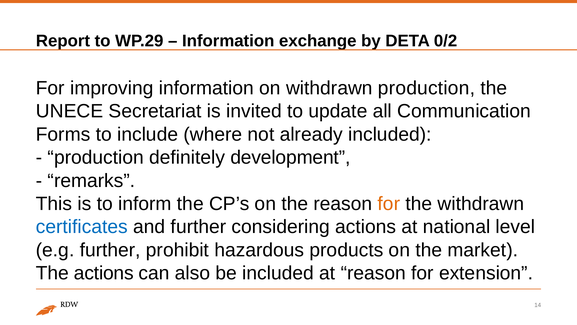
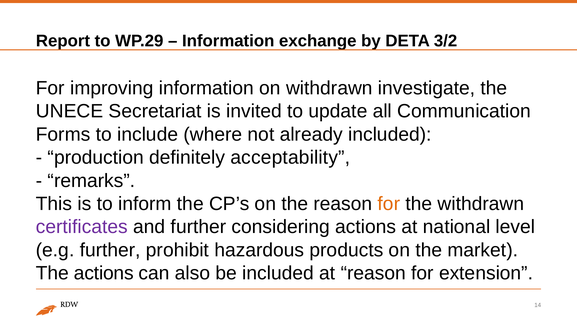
0/2: 0/2 -> 3/2
withdrawn production: production -> investigate
development: development -> acceptability
certificates colour: blue -> purple
